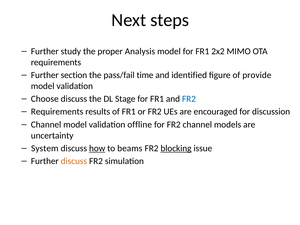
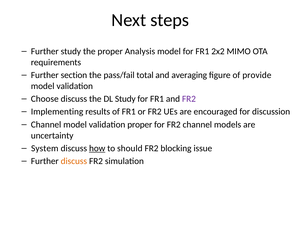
time: time -> total
identified: identified -> averaging
DL Stage: Stage -> Study
FR2 at (189, 99) colour: blue -> purple
Requirements at (57, 112): Requirements -> Implementing
validation offline: offline -> proper
beams: beams -> should
blocking underline: present -> none
